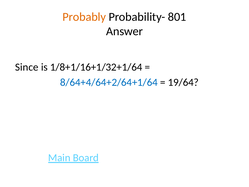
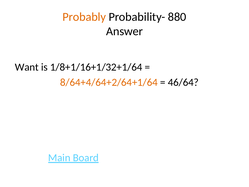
801: 801 -> 880
Since: Since -> Want
8/64+4/64+2/64+1/64 colour: blue -> orange
19/64: 19/64 -> 46/64
